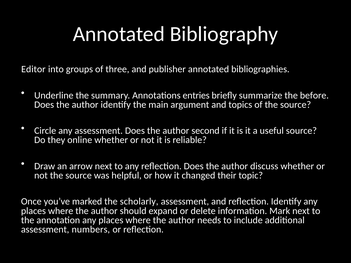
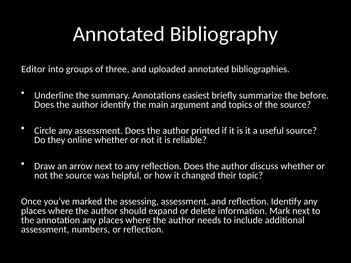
publisher: publisher -> uploaded
entries: entries -> easiest
second: second -> printed
scholarly: scholarly -> assessing
